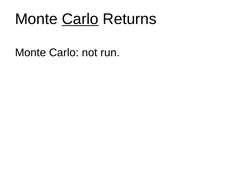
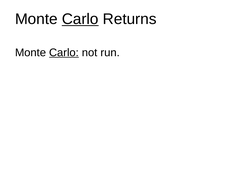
Carlo at (64, 53) underline: none -> present
